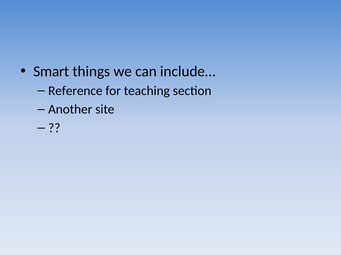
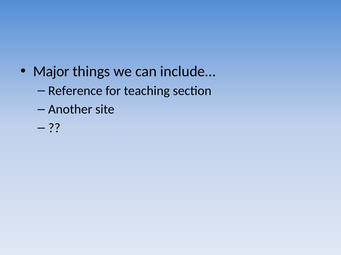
Smart: Smart -> Major
